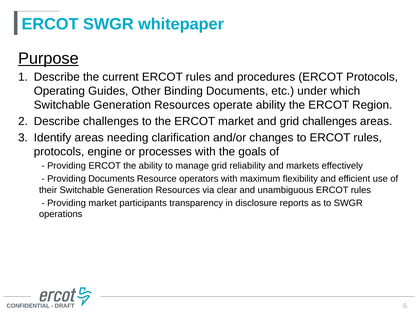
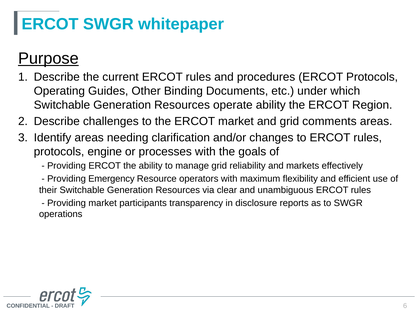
grid challenges: challenges -> comments
Providing Documents: Documents -> Emergency
